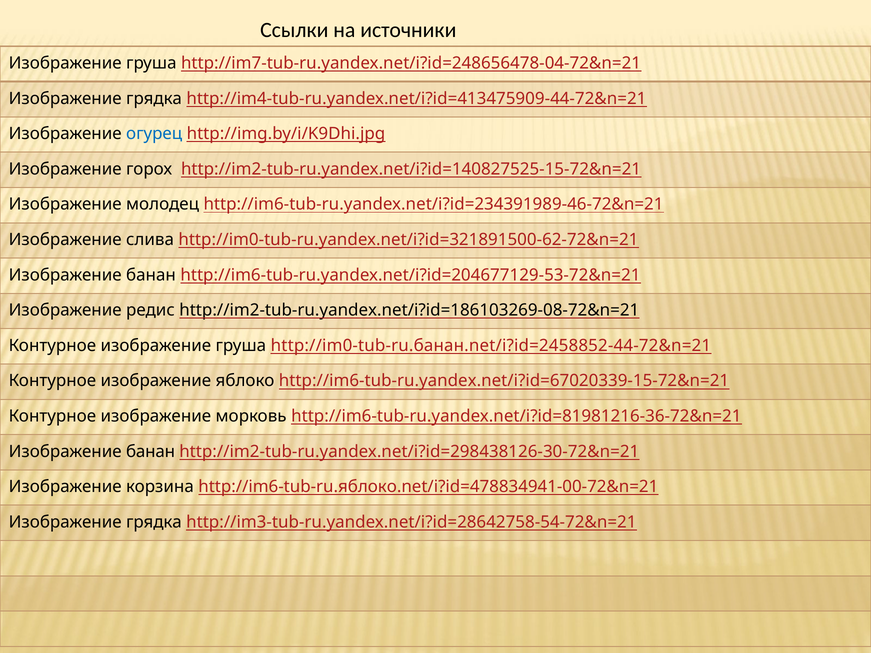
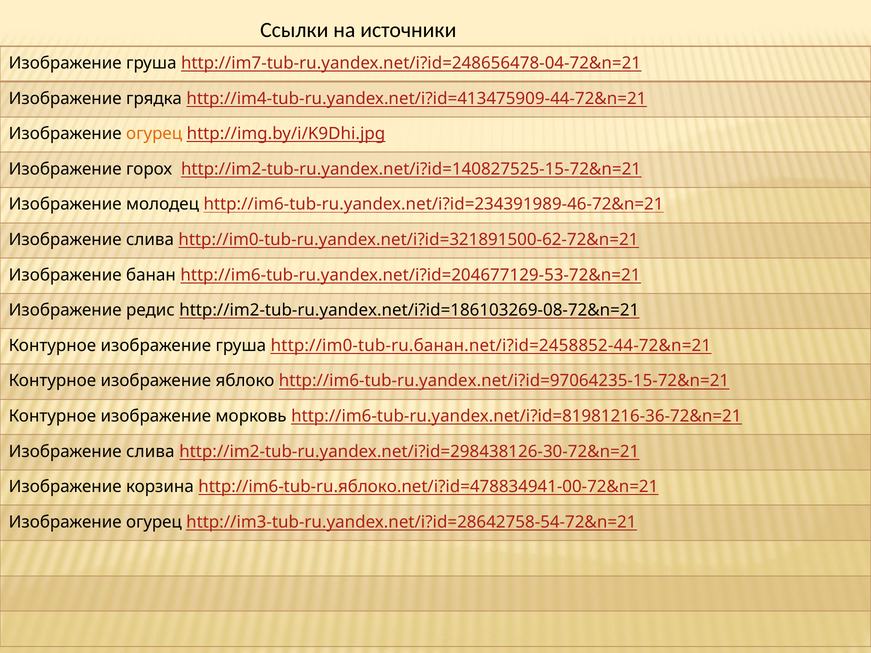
огурец at (154, 134) colour: blue -> orange
http://im6-tub-ru.yandex.net/i?id=67020339-15-72&n=21: http://im6-tub-ru.yandex.net/i?id=67020339-15-72&n=21 -> http://im6-tub-ru.yandex.net/i?id=97064235-15-72&n=21
банан at (151, 452): банан -> слива
грядка at (154, 522): грядка -> огурец
